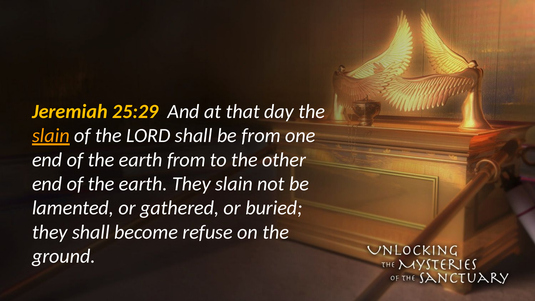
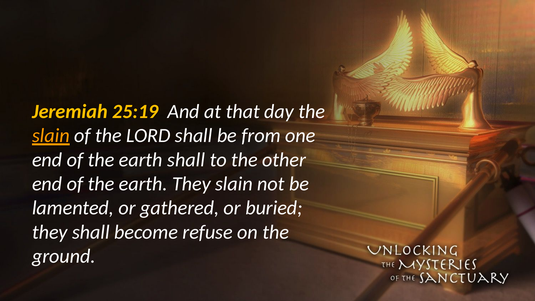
25:29: 25:29 -> 25:19
earth from: from -> shall
